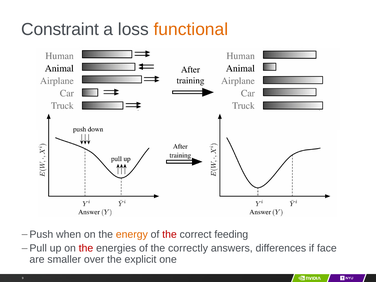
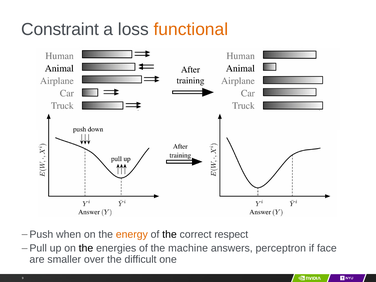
the at (169, 234) colour: red -> black
feeding: feeding -> respect
the at (86, 248) colour: red -> black
correctly: correctly -> machine
differences: differences -> perceptron
explicit: explicit -> difficult
